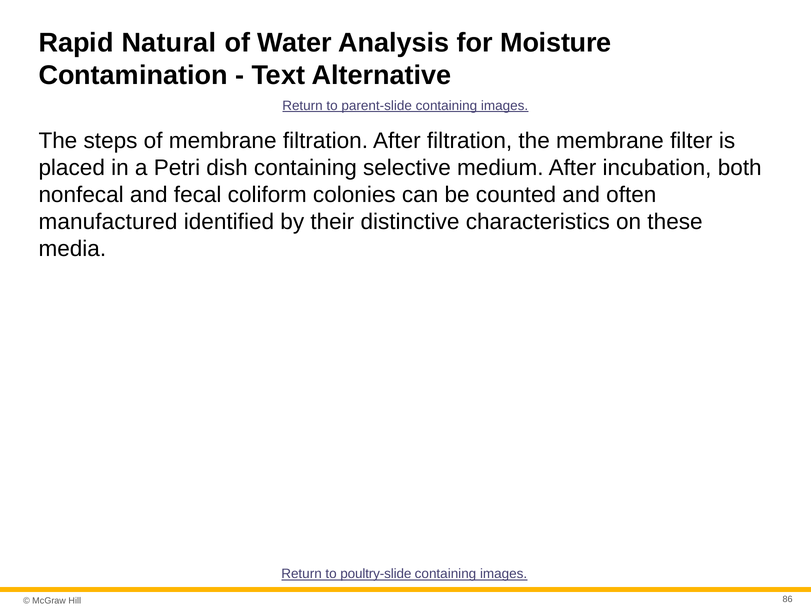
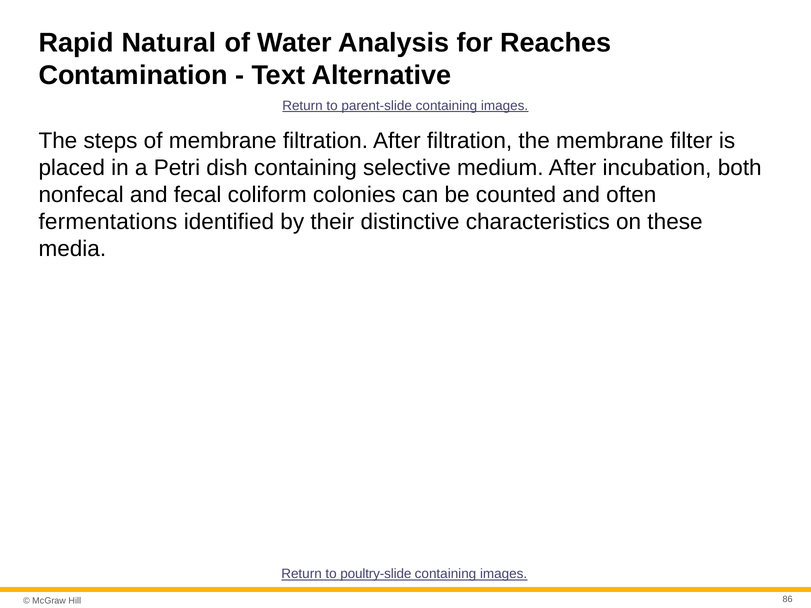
Moisture: Moisture -> Reaches
manufactured: manufactured -> fermentations
